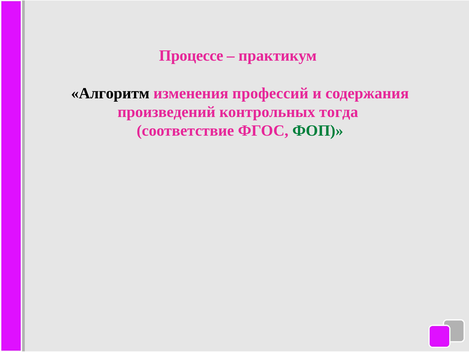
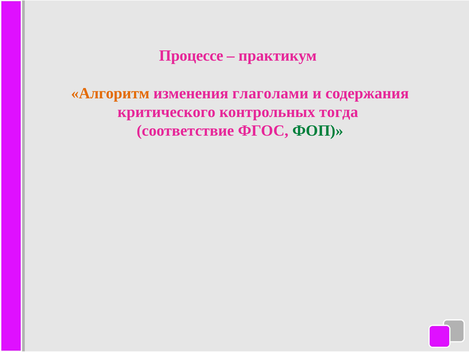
Алгоритм colour: black -> orange
профессий: профессий -> глаголами
произведений: произведений -> критического
